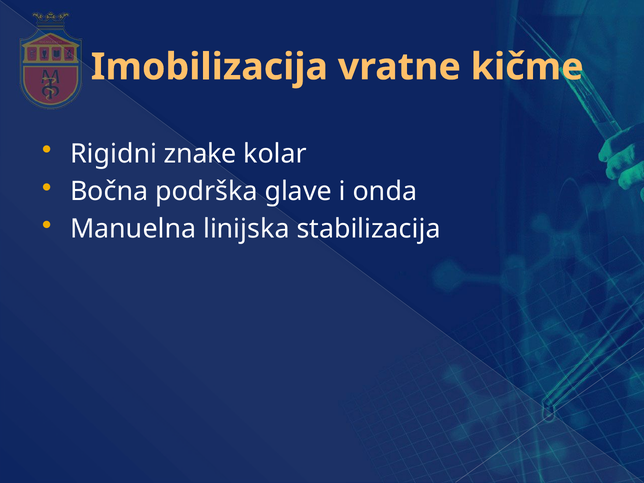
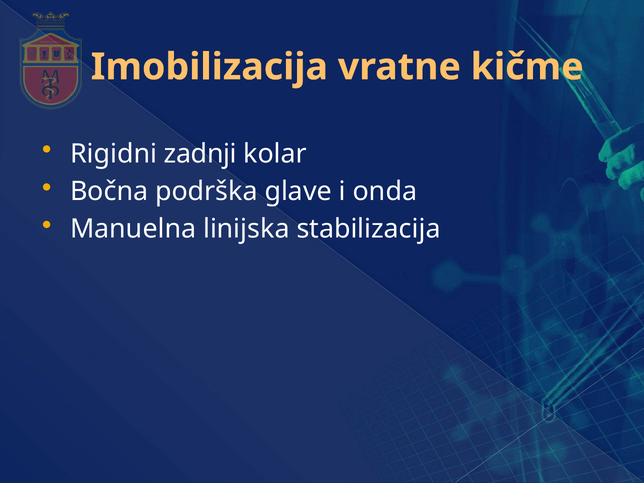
znake: znake -> zadnji
